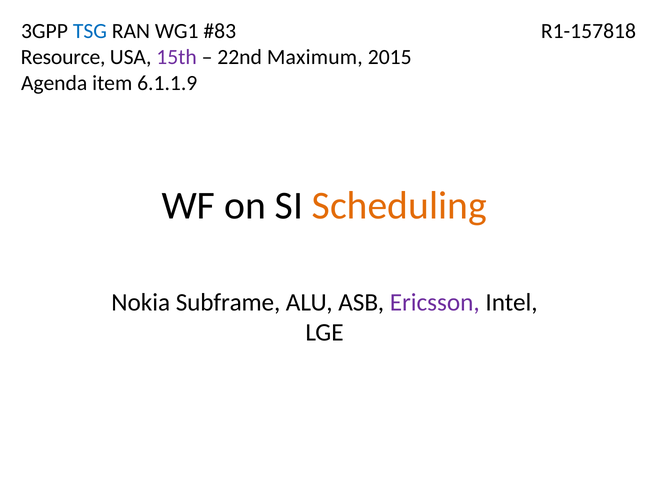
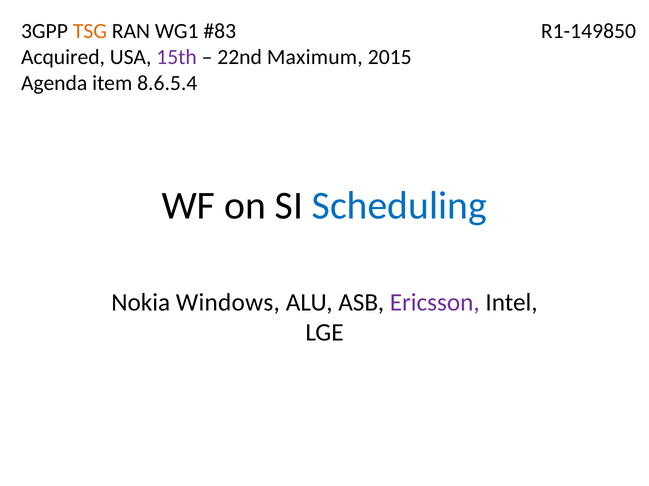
TSG colour: blue -> orange
R1-157818: R1-157818 -> R1-149850
Resource: Resource -> Acquired
6.1.1.9: 6.1.1.9 -> 8.6.5.4
Scheduling colour: orange -> blue
Subframe: Subframe -> Windows
